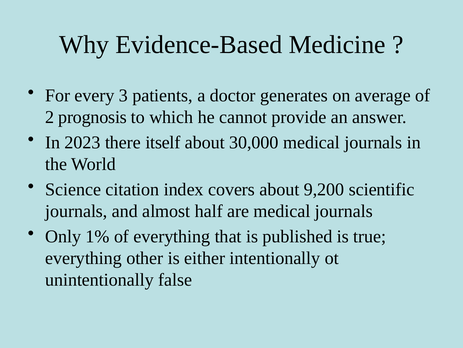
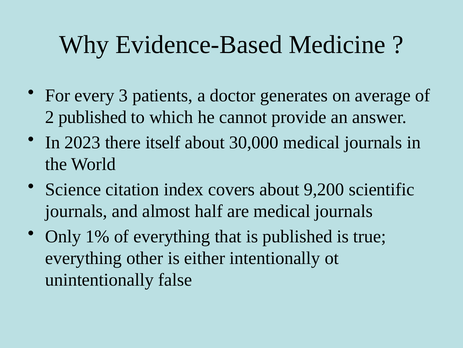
2 prognosis: prognosis -> published
